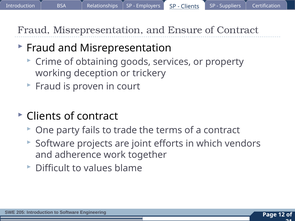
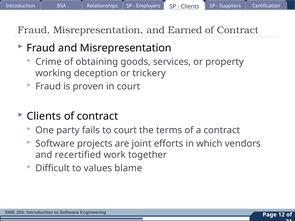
Ensure: Ensure -> Earned
to trade: trade -> court
adherence: adherence -> recertified
